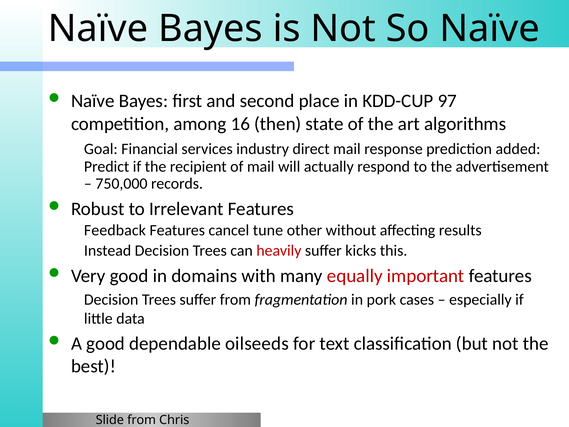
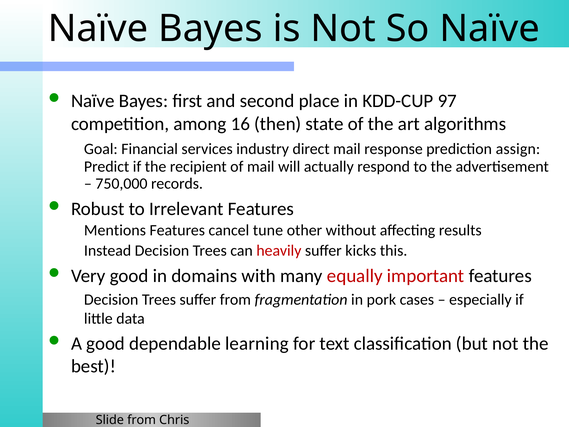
added: added -> assign
Feedback: Feedback -> Mentions
oilseeds: oilseeds -> learning
